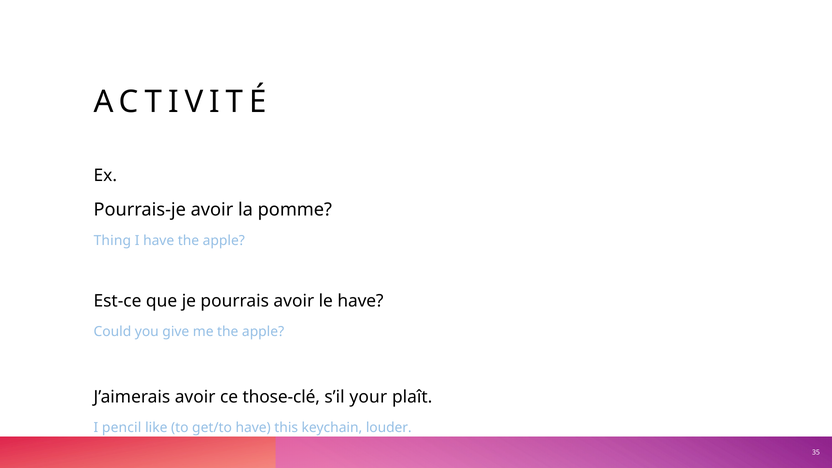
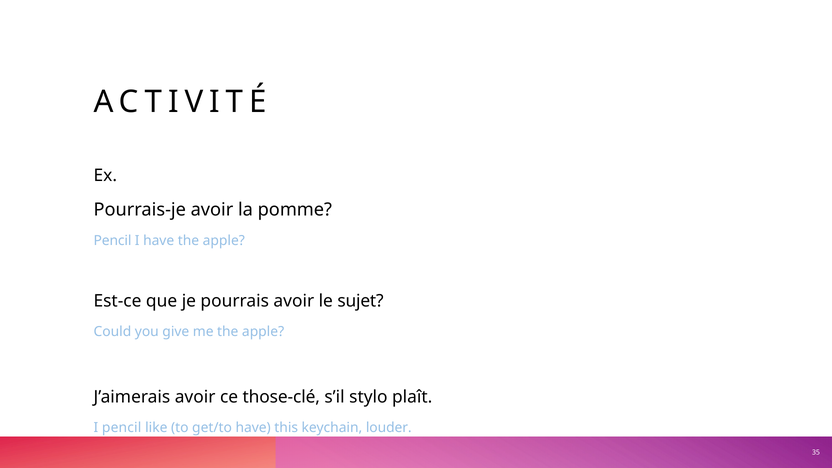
Thing at (112, 241): Thing -> Pencil
le have: have -> sujet
your: your -> stylo
